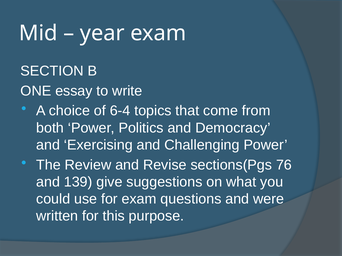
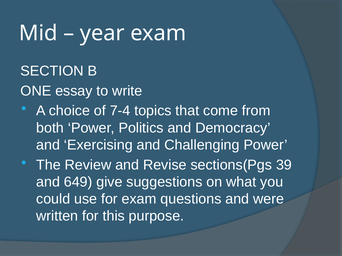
6-4: 6-4 -> 7-4
76: 76 -> 39
139: 139 -> 649
